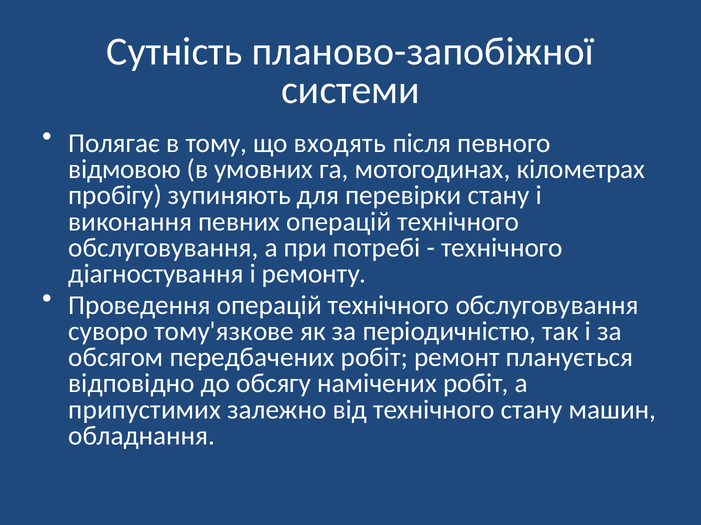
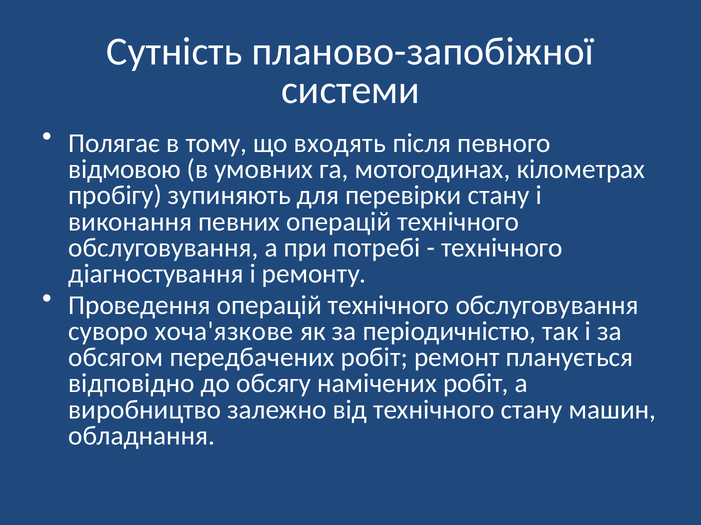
тому'язкове: тому'язкове -> хоча'язкове
припустимих: припустимих -> виробництво
